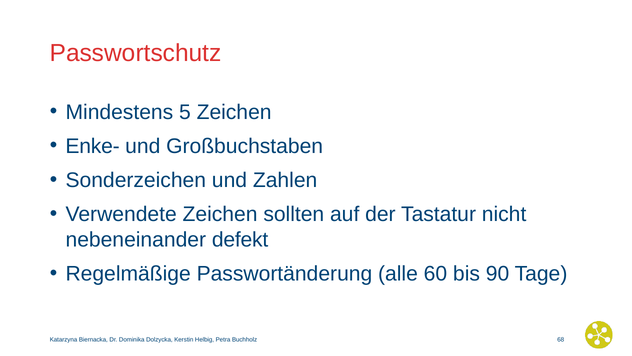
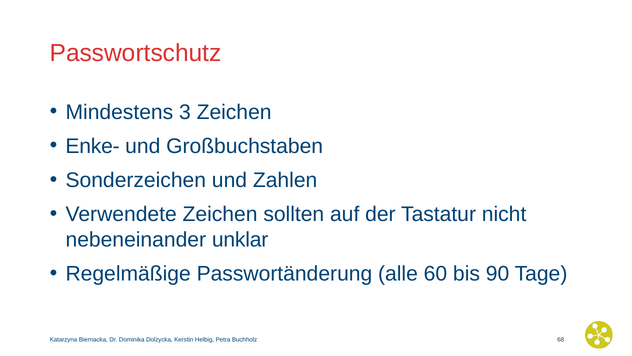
5: 5 -> 3
defekt: defekt -> unklar
